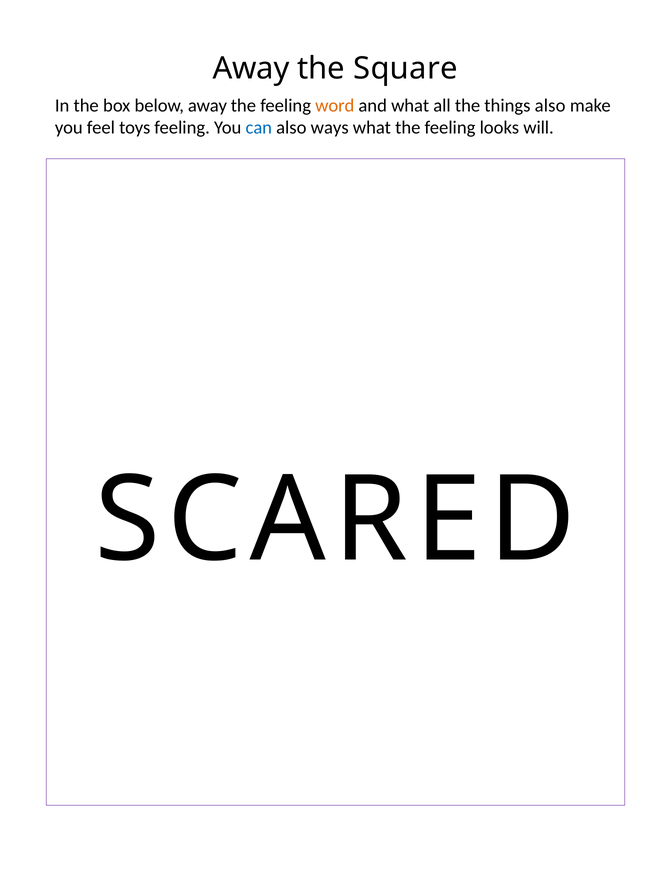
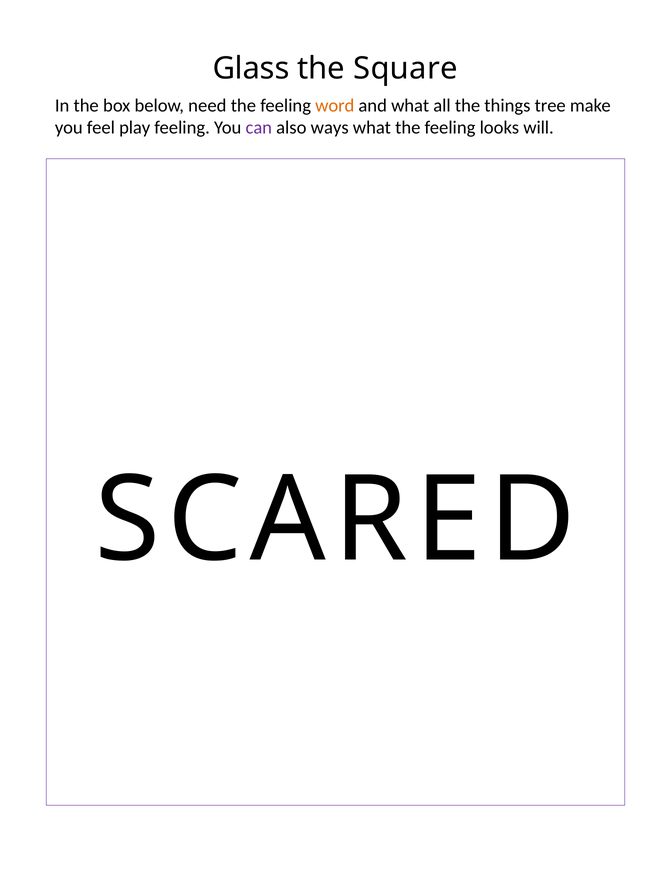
Away at (251, 69): Away -> Glass
below away: away -> need
things also: also -> tree
toys: toys -> play
can colour: blue -> purple
